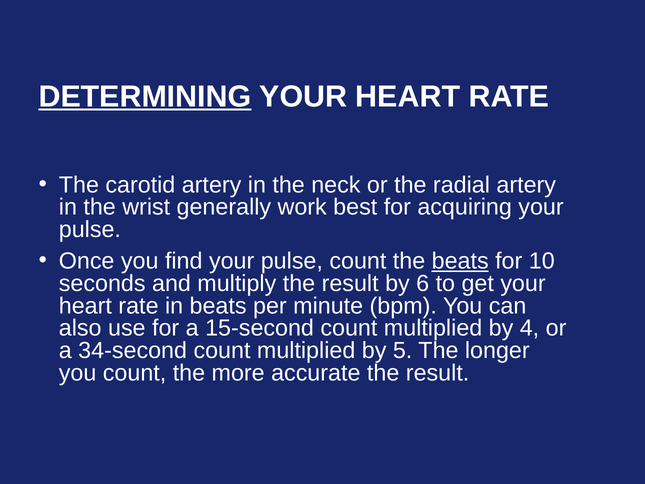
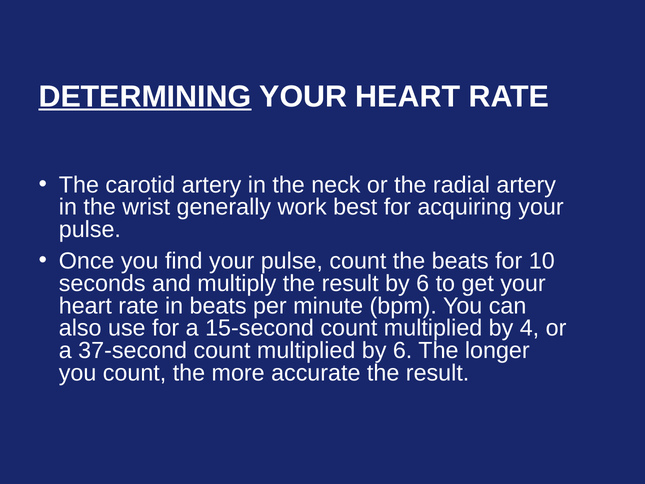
beats at (460, 261) underline: present -> none
34-second: 34-second -> 37-second
multiplied by 5: 5 -> 6
